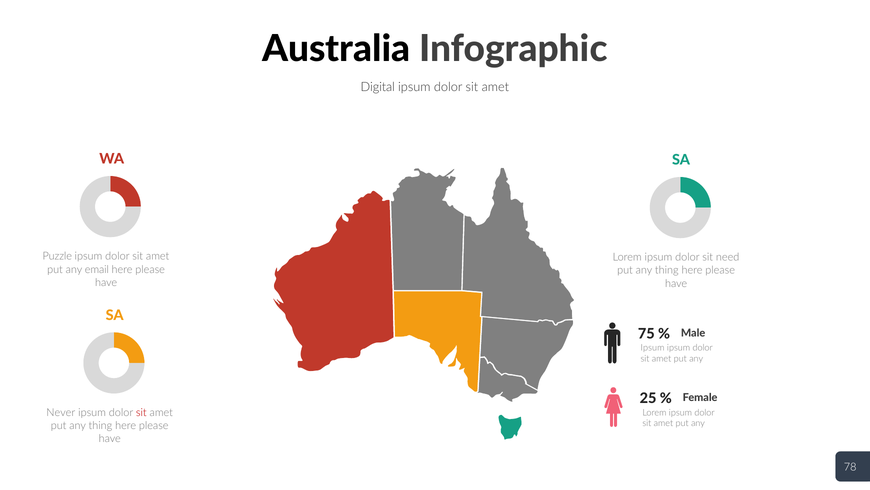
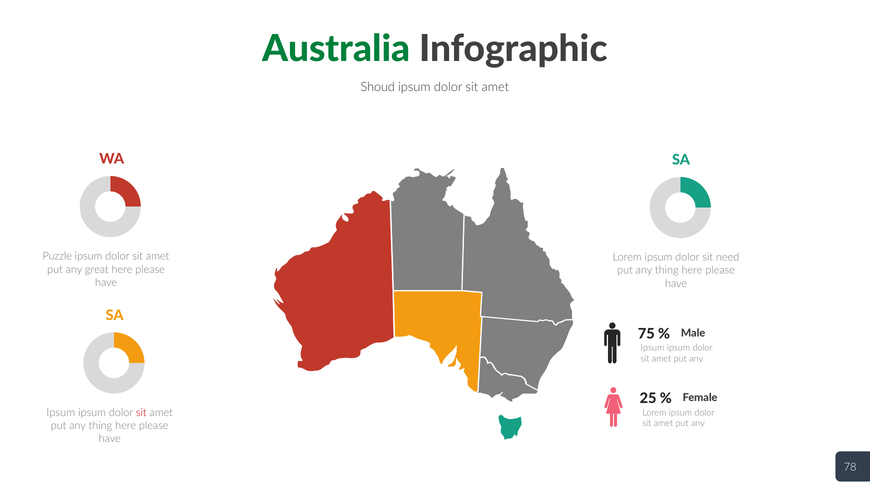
Australia colour: black -> green
Digital: Digital -> Shoud
email: email -> great
Never at (61, 412): Never -> Ipsum
